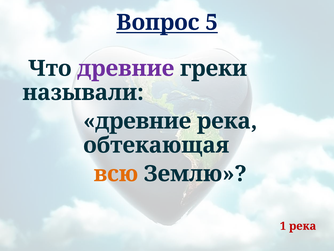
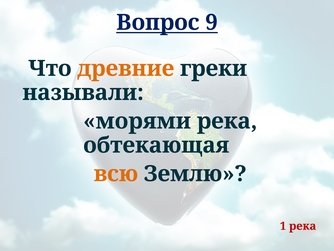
5: 5 -> 9
древние at (126, 68) colour: purple -> orange
древние at (137, 121): древние -> морями
